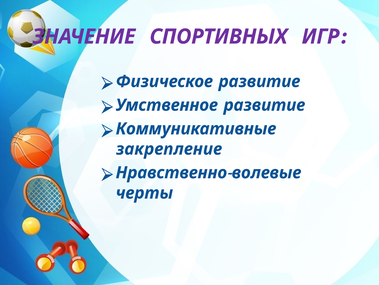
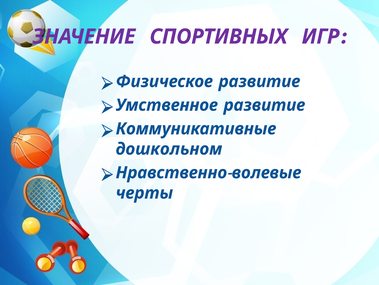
закрепление: закрепление -> дошкольном
